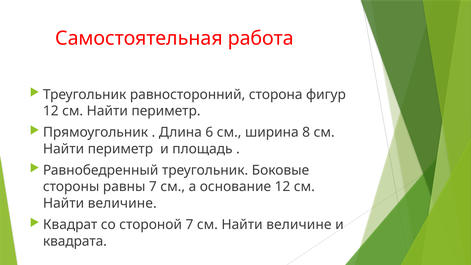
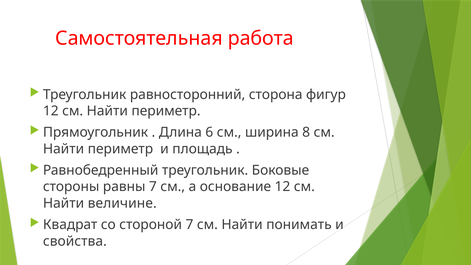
7 см Найти величине: величине -> понимать
квадрата: квадрата -> свойства
